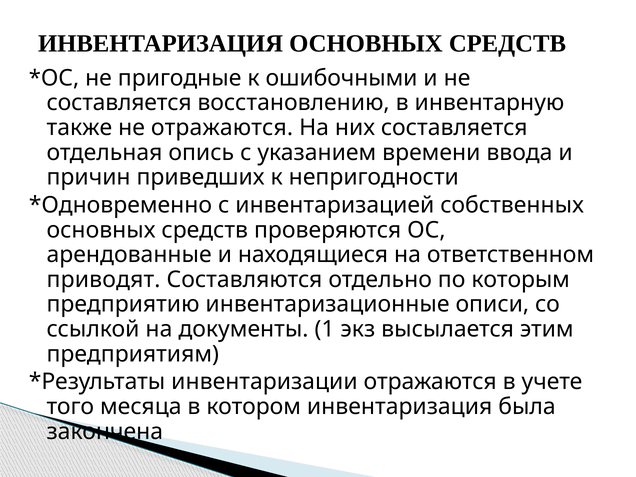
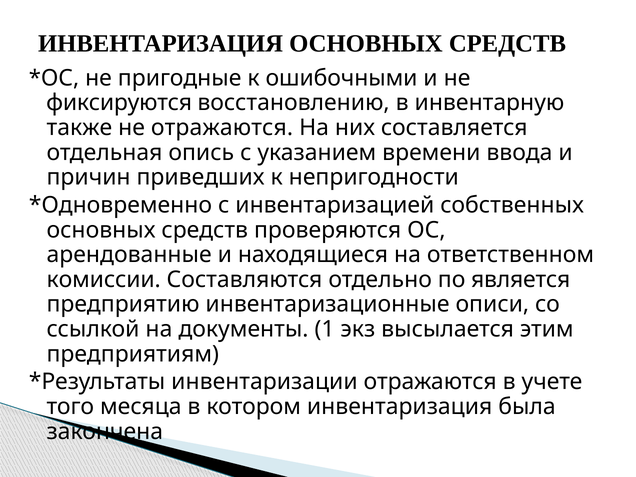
составляется at (119, 103): составляется -> фиксируются
приводят: приводят -> комиссии
которым: которым -> является
